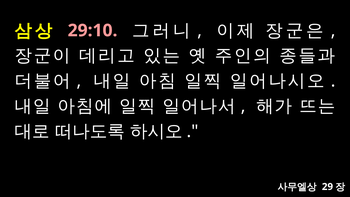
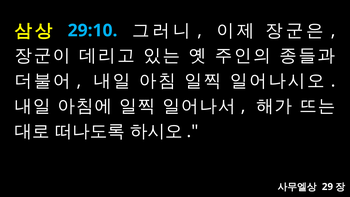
29:10 colour: pink -> light blue
